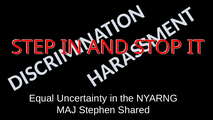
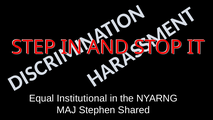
Uncertainty: Uncertainty -> Institutional
